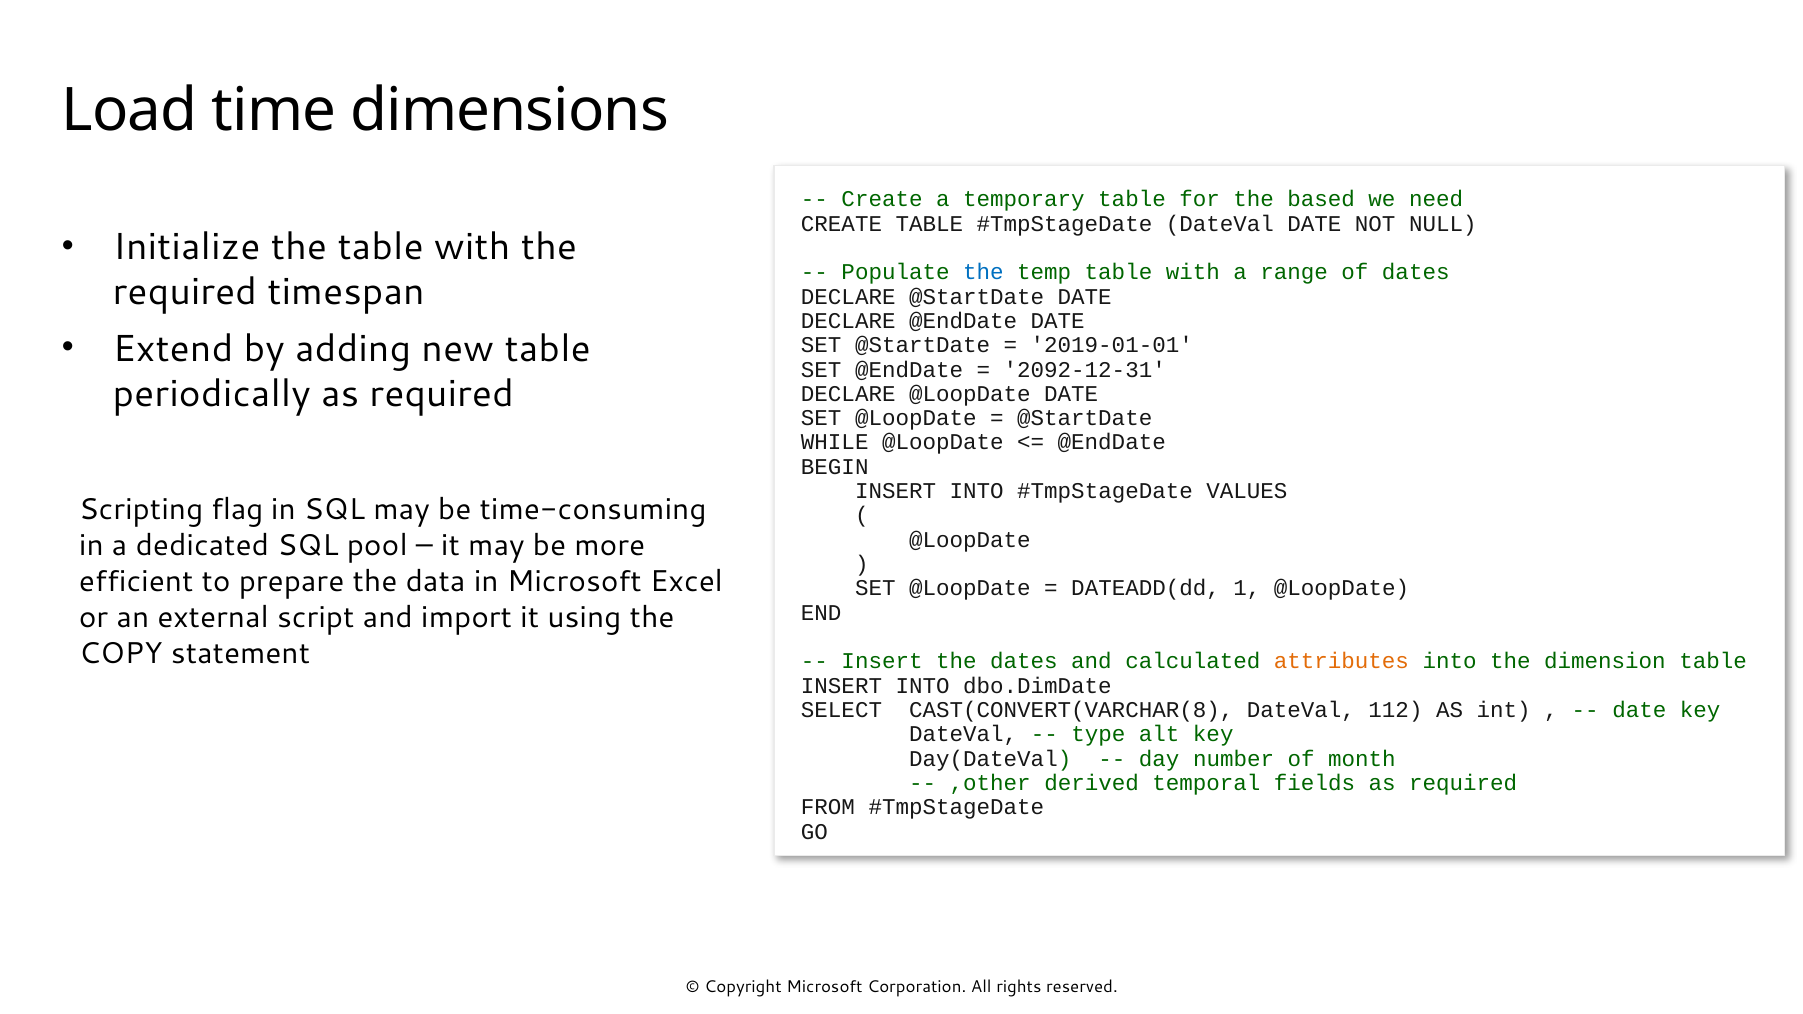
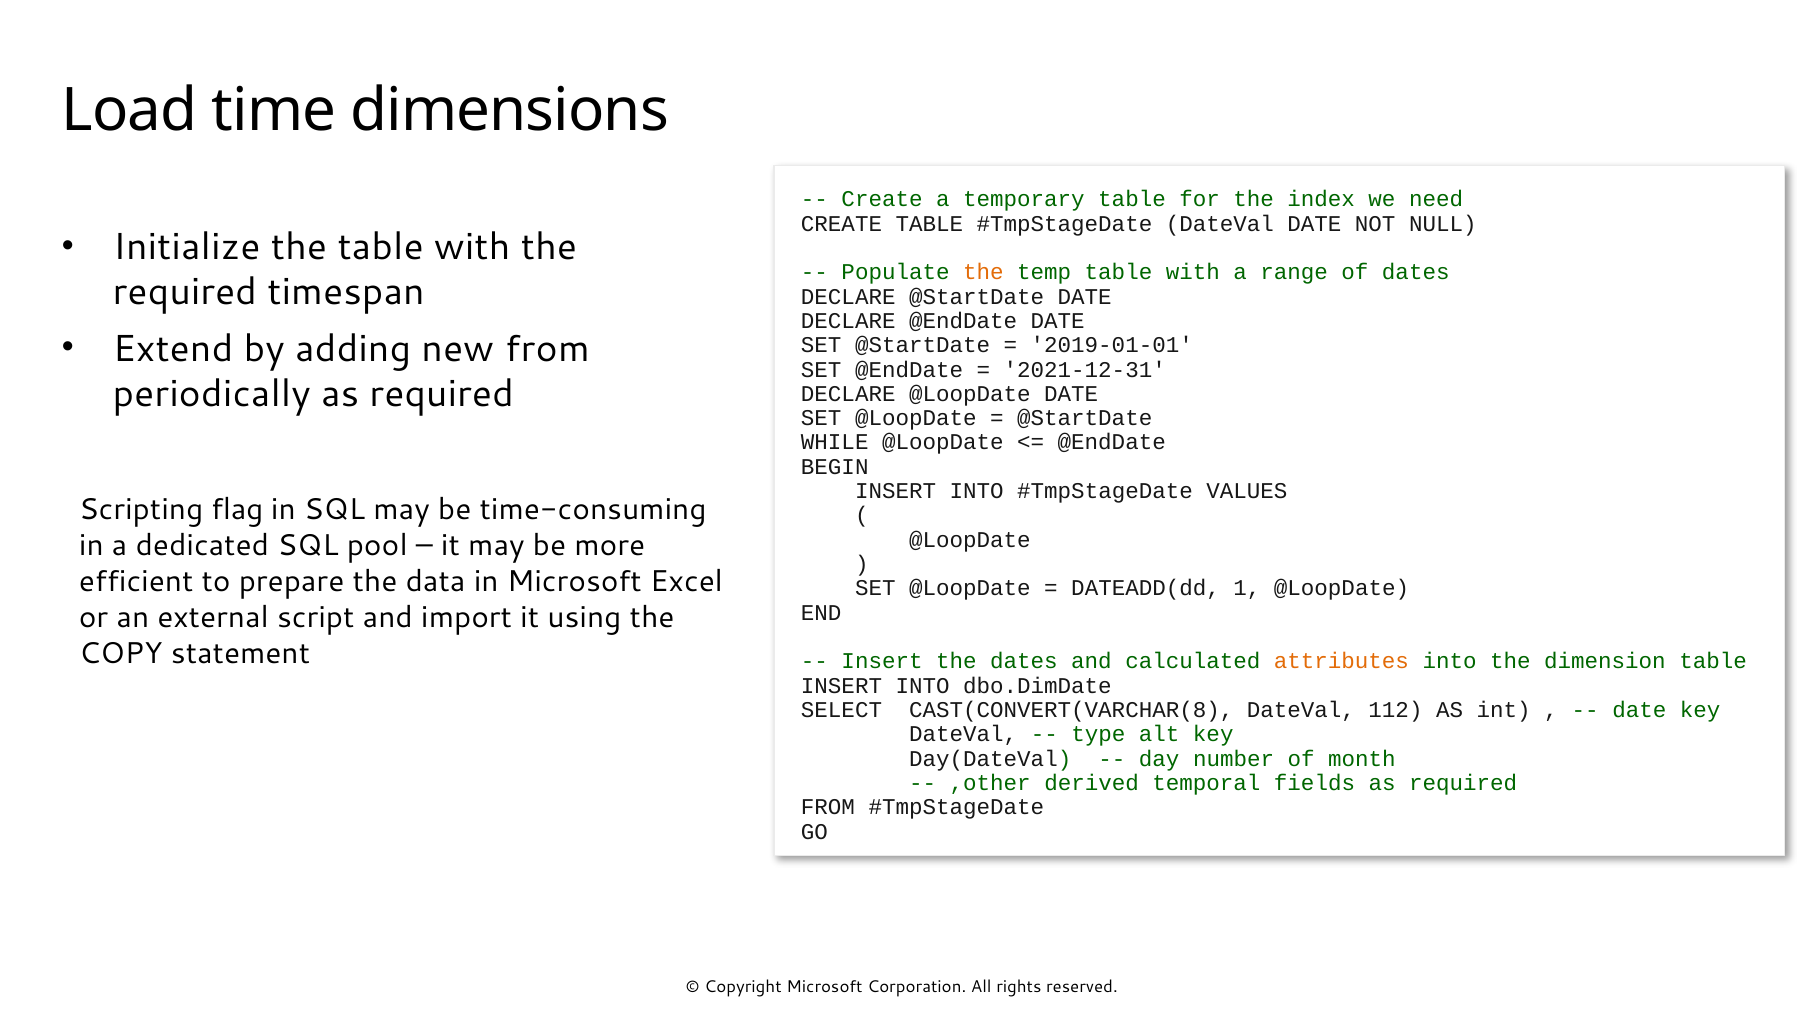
based: based -> index
the at (983, 272) colour: blue -> orange
new table: table -> from
2092-12-31: 2092-12-31 -> 2021-12-31
